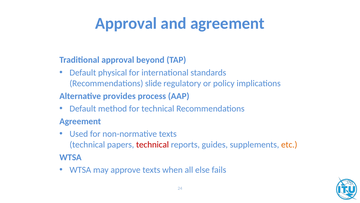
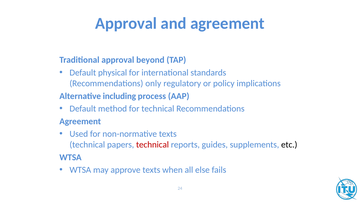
slide: slide -> only
provides: provides -> including
etc colour: orange -> black
